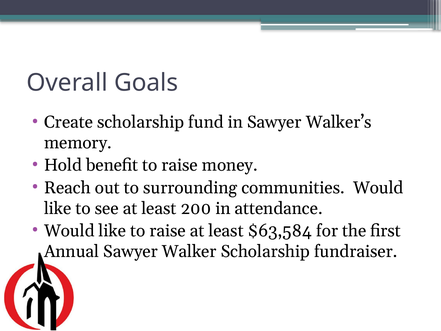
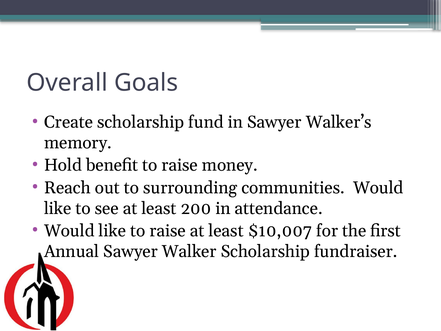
$63,584: $63,584 -> $10,007
